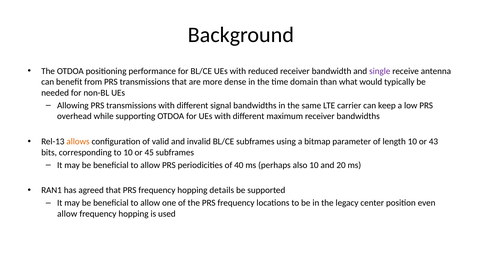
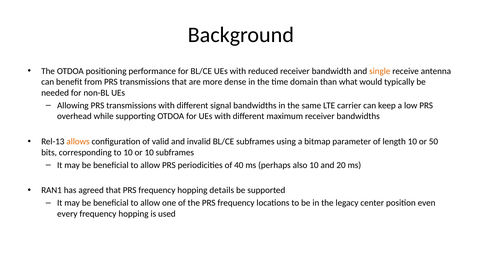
single colour: purple -> orange
43: 43 -> 50
or 45: 45 -> 10
allow at (67, 214): allow -> every
